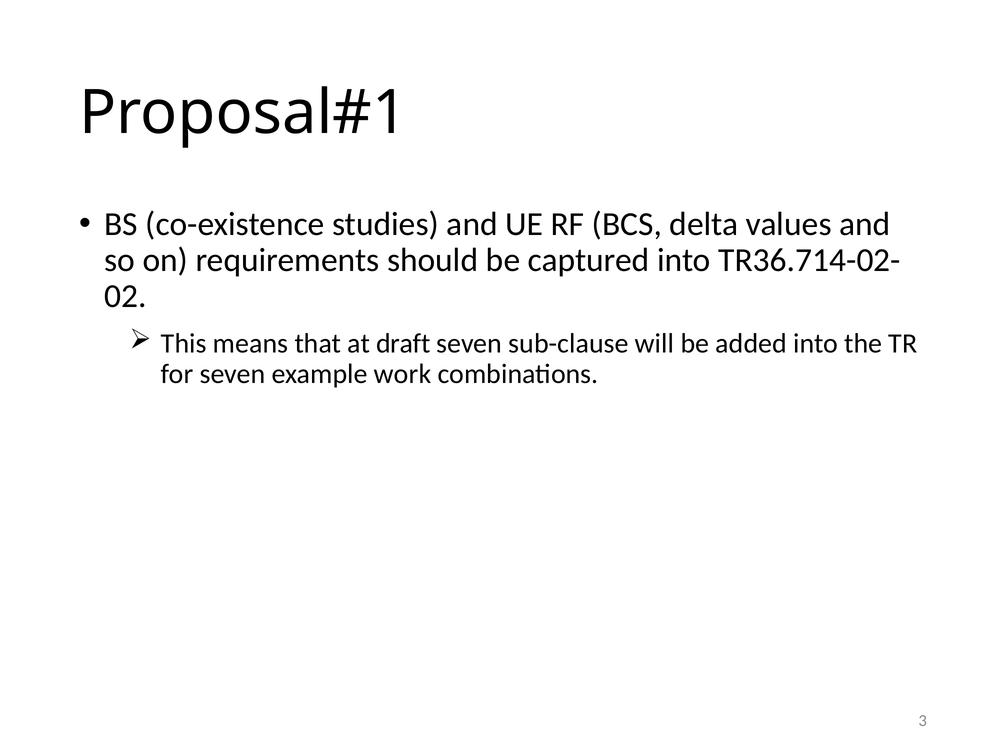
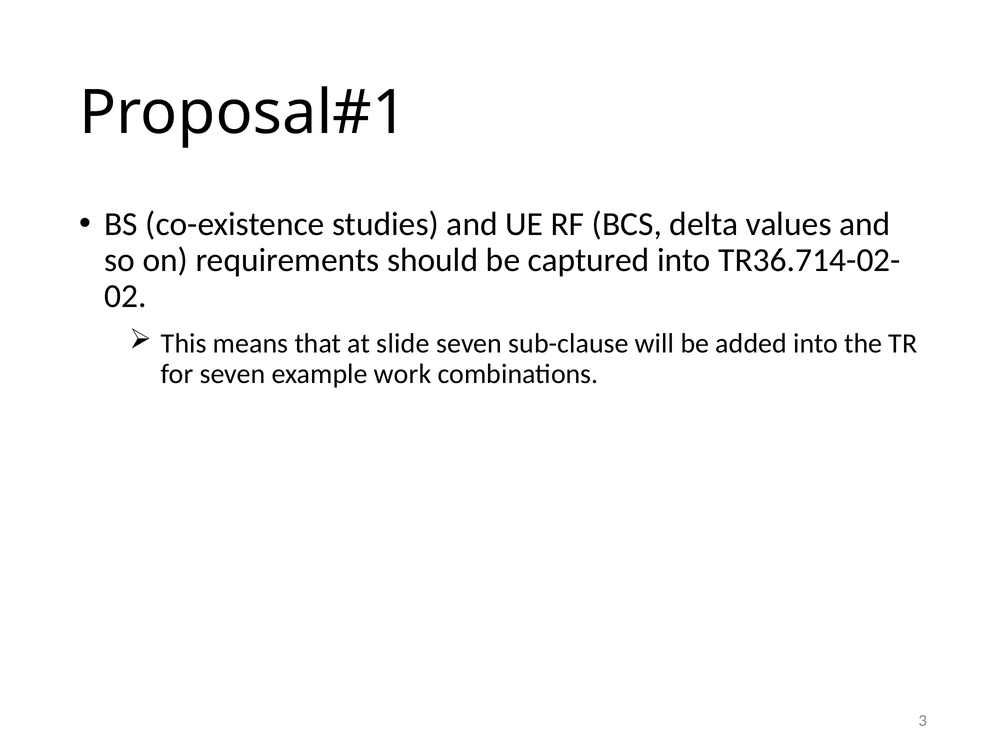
draft: draft -> slide
